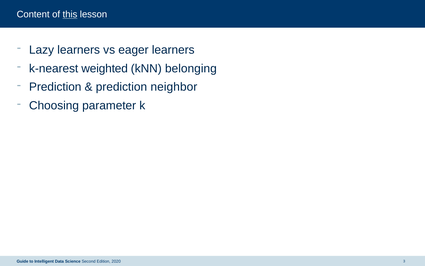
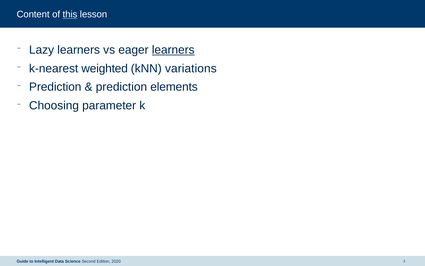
learners at (173, 50) underline: none -> present
belonging: belonging -> variations
neighbor: neighbor -> elements
